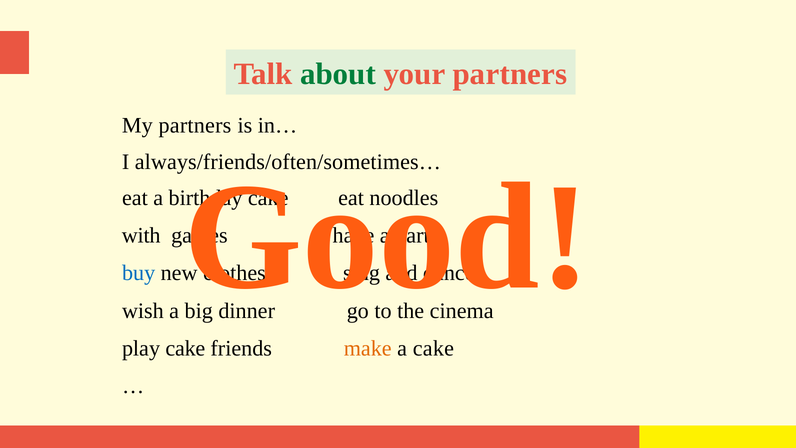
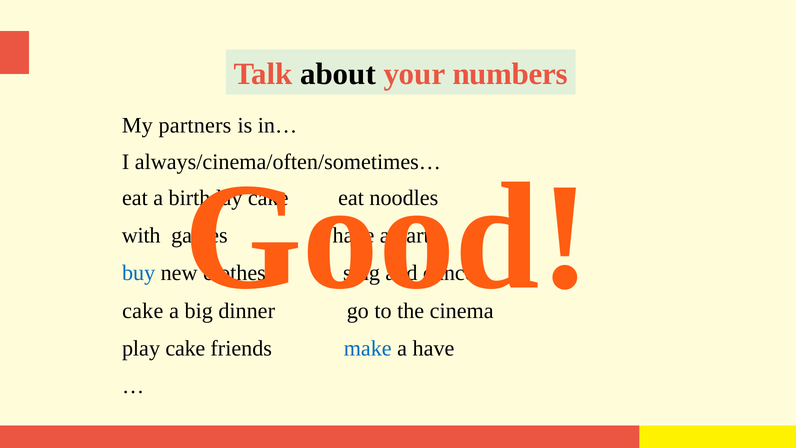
about colour: green -> black
your partners: partners -> numbers
always/friends/often/sometimes…: always/friends/often/sometimes… -> always/cinema/often/sometimes…
wish at (143, 311): wish -> cake
make colour: orange -> blue
a cake: cake -> have
